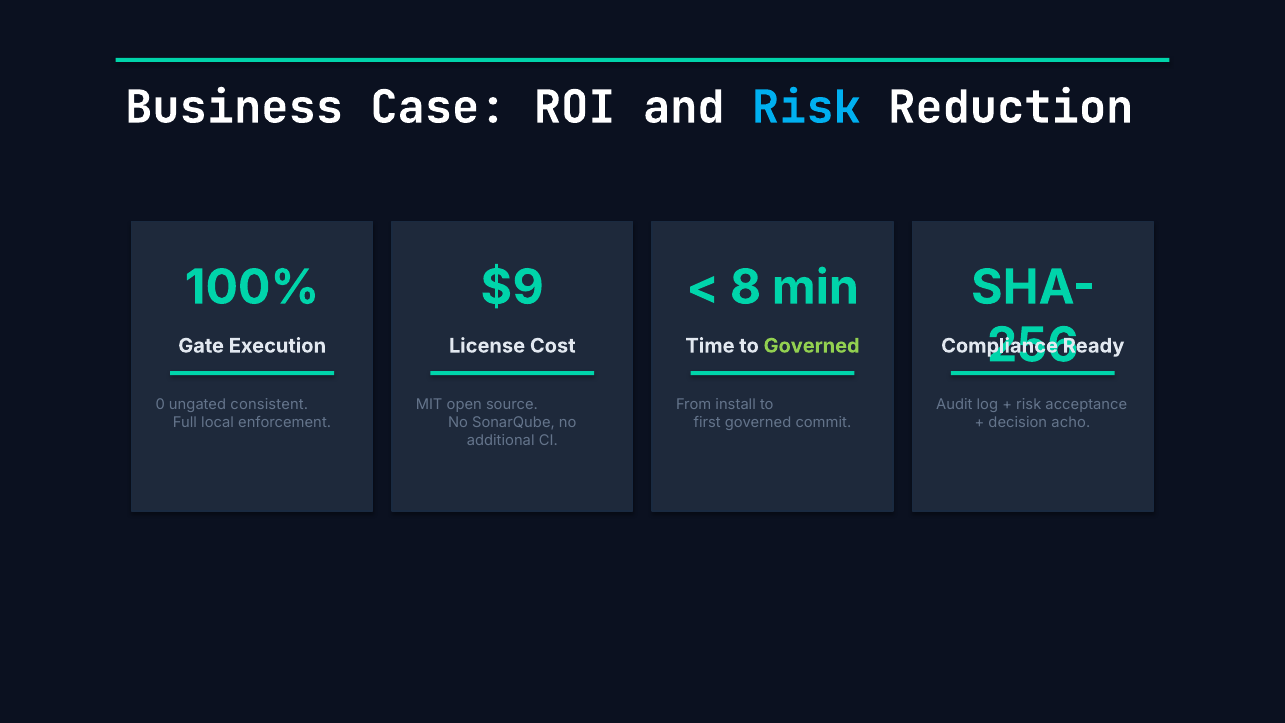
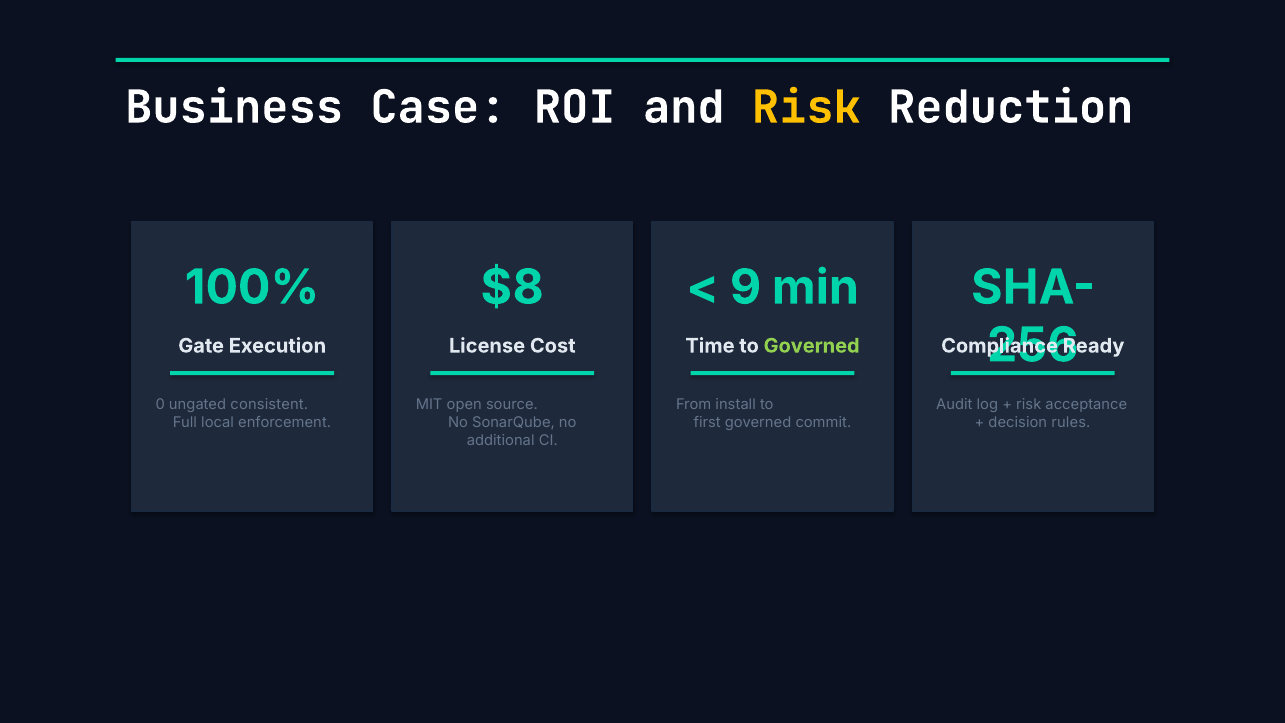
Risk at (806, 107) colour: light blue -> yellow
$9: $9 -> $8
8: 8 -> 9
acho: acho -> rules
